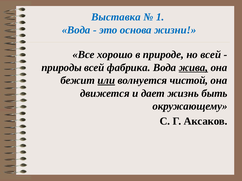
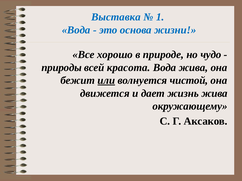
но всей: всей -> чудо
фабрика: фабрика -> красота
жива at (193, 68) underline: present -> none
жизнь быть: быть -> жива
